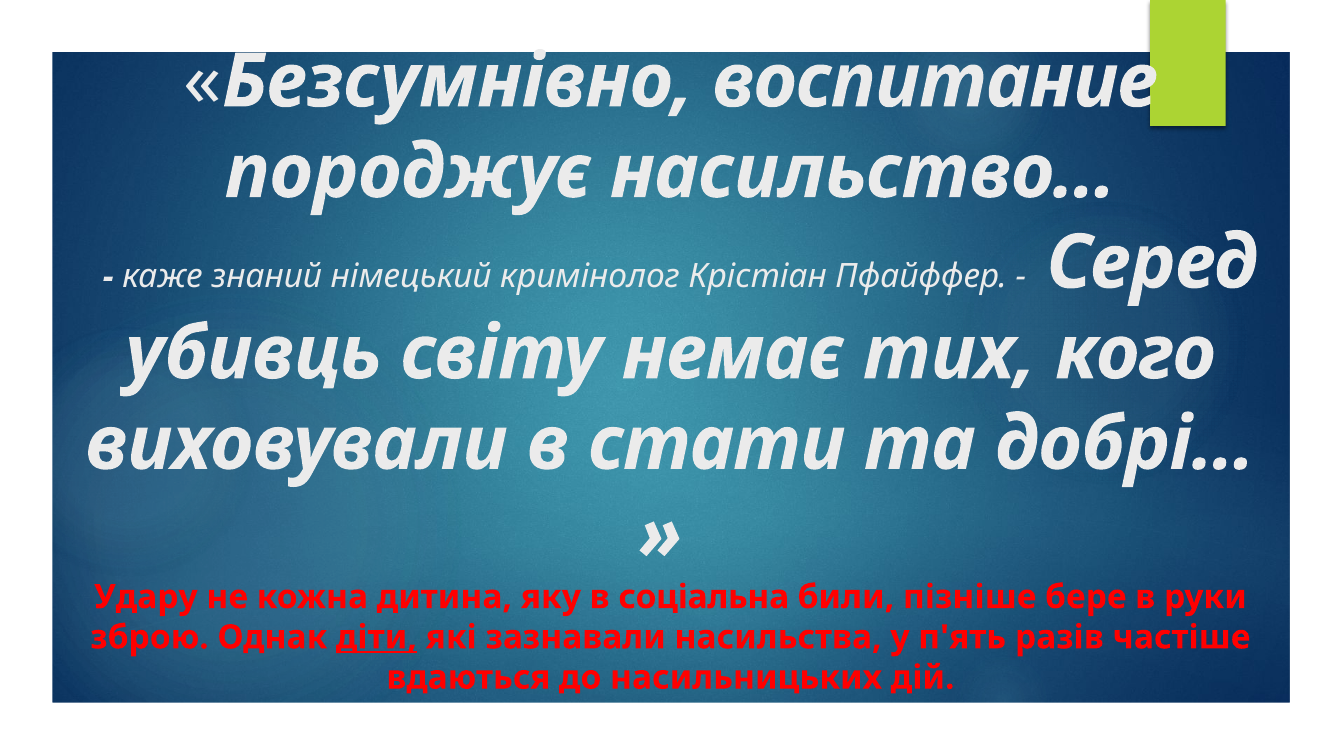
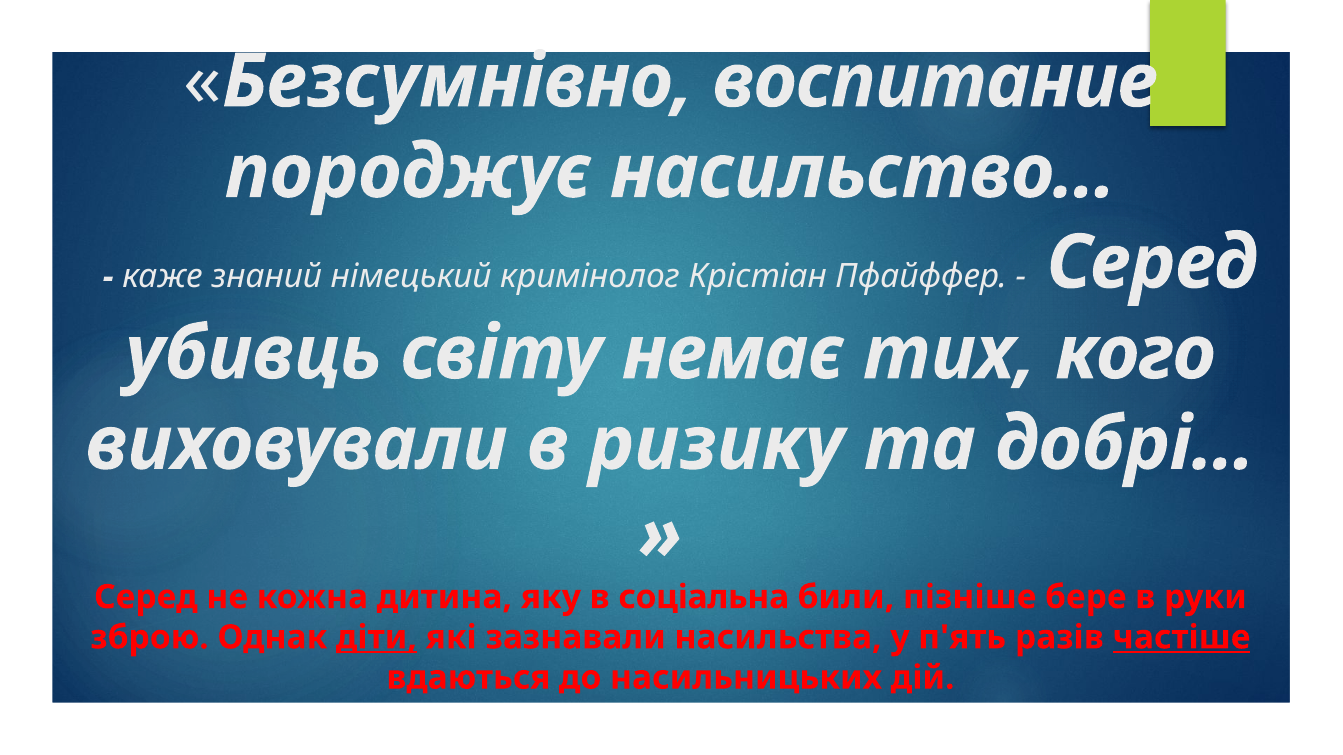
стати: стати -> ризику
Удару at (146, 597): Удару -> Серед
частіше underline: none -> present
